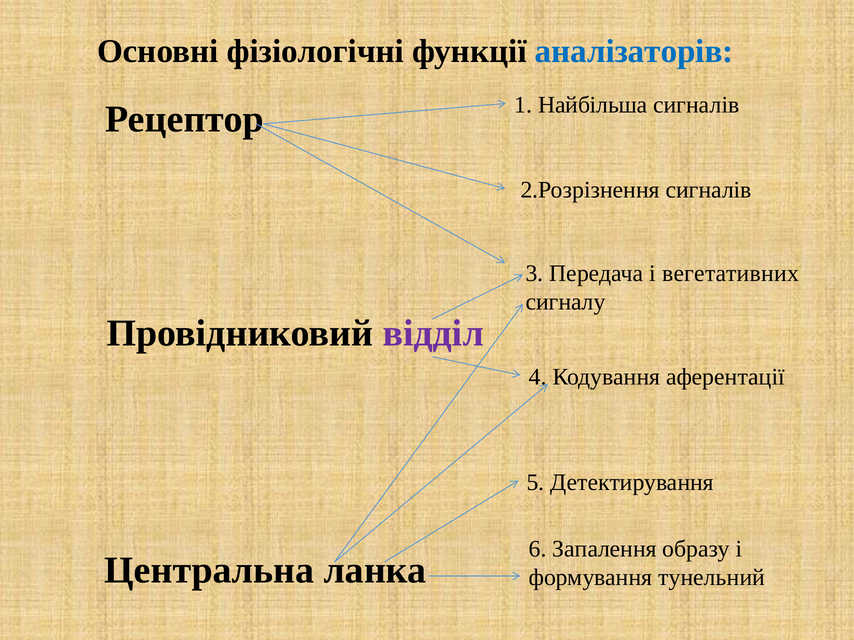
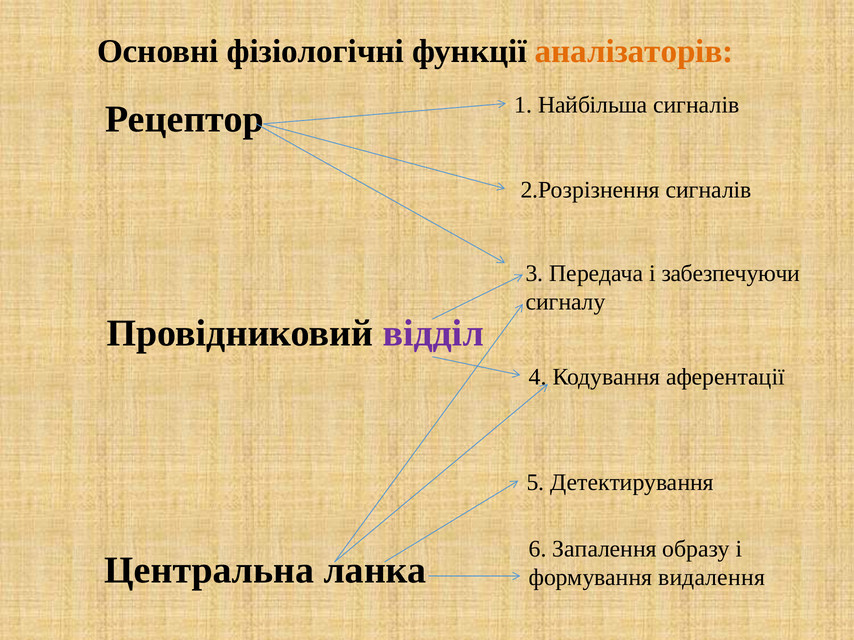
аналізаторів colour: blue -> orange
вегетативних: вегетативних -> забезпечуючи
тунельний: тунельний -> видалення
